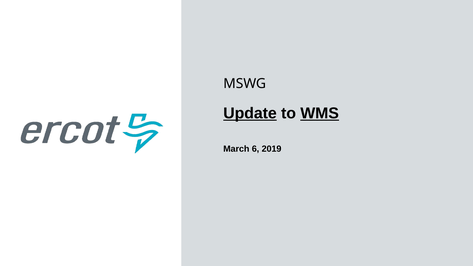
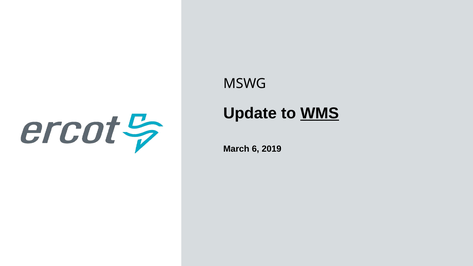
Update underline: present -> none
